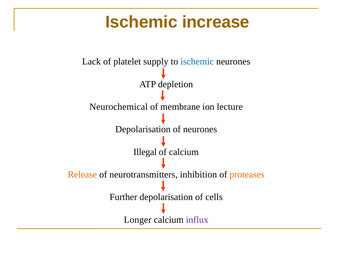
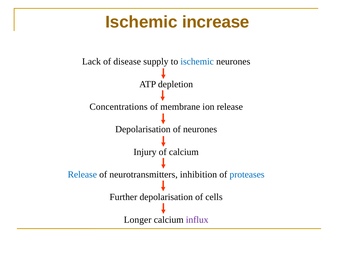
platelet: platelet -> disease
Neurochemical: Neurochemical -> Concentrations
ion lecture: lecture -> release
Illegal: Illegal -> Injury
Release at (82, 174) colour: orange -> blue
proteases colour: orange -> blue
